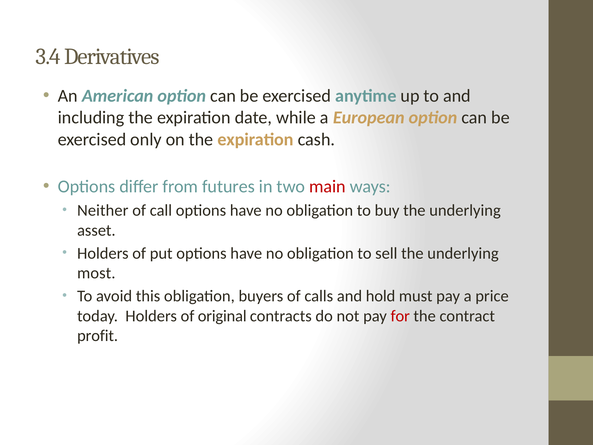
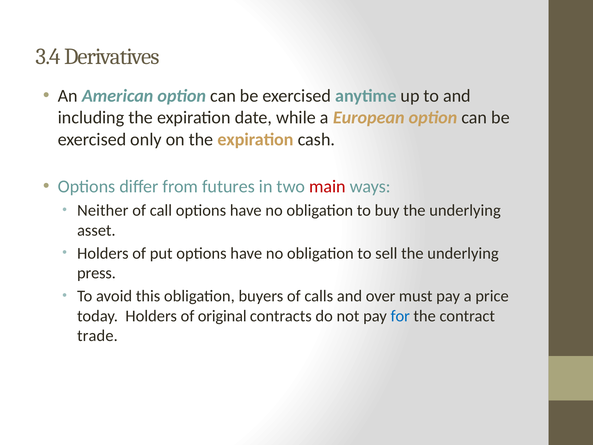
most: most -> press
hold: hold -> over
for colour: red -> blue
profit: profit -> trade
